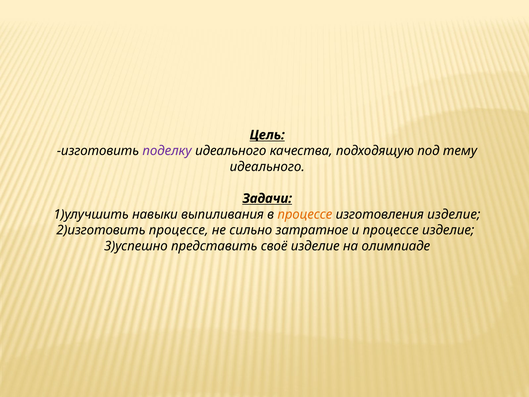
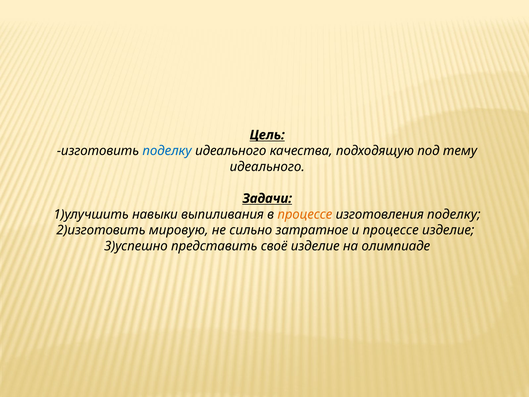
поделку at (167, 151) colour: purple -> blue
изготовления изделие: изделие -> поделку
2)изготовить процессе: процессе -> мировую
